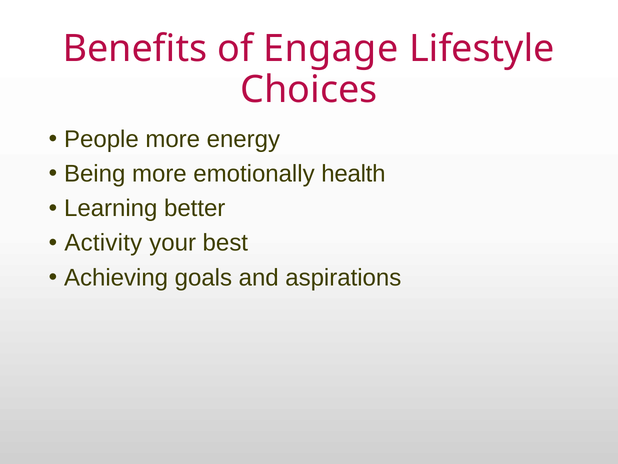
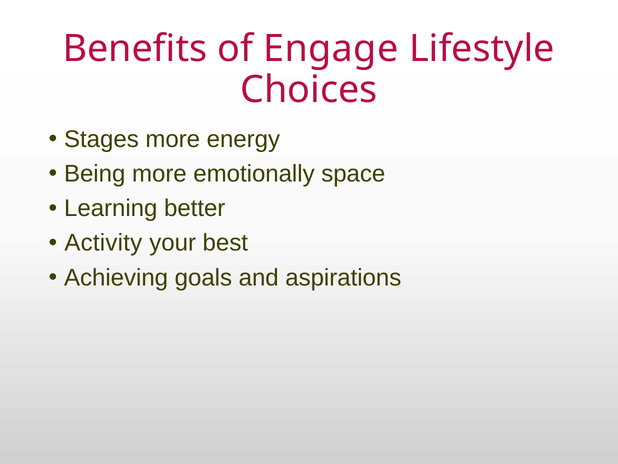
People: People -> Stages
health: health -> space
